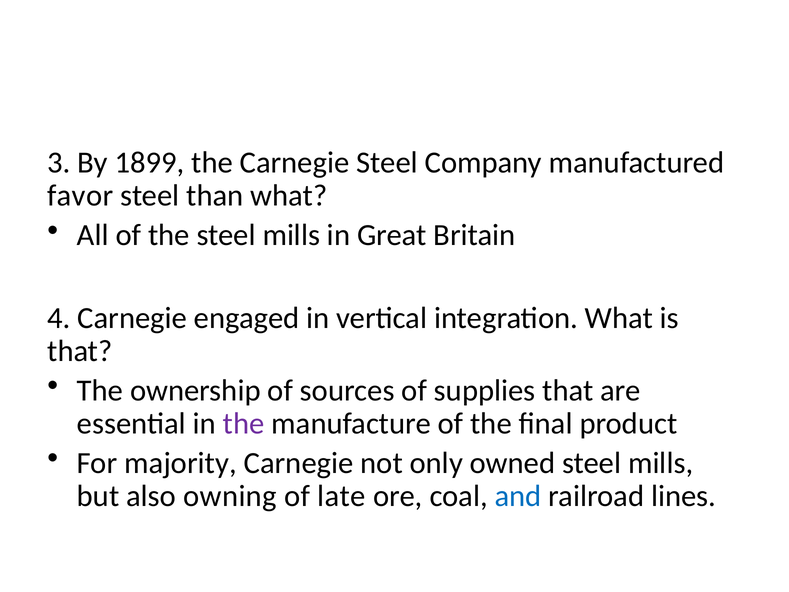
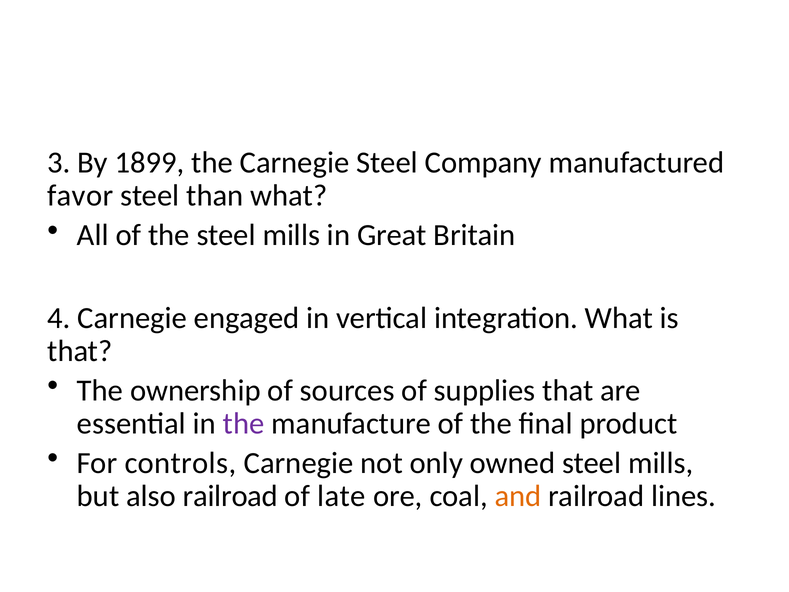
majority: majority -> controls
also owning: owning -> railroad
and colour: blue -> orange
